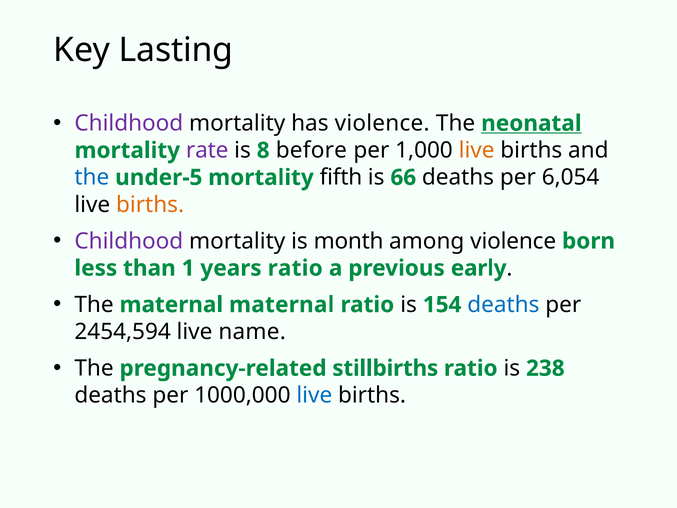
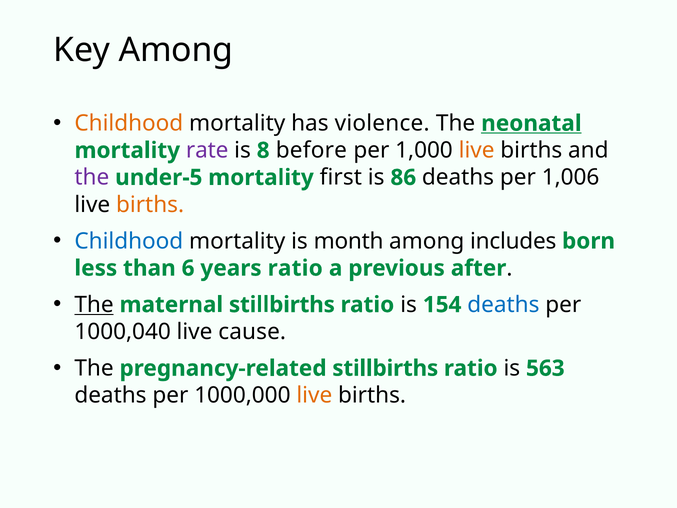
Key Lasting: Lasting -> Among
Childhood at (129, 123) colour: purple -> orange
the at (92, 177) colour: blue -> purple
fifth: fifth -> first
66: 66 -> 86
6,054: 6,054 -> 1,006
Childhood at (129, 241) colour: purple -> blue
among violence: violence -> includes
1: 1 -> 6
early: early -> after
The at (94, 305) underline: none -> present
maternal maternal: maternal -> stillbirths
2454,594: 2454,594 -> 1000,040
name: name -> cause
238: 238 -> 563
live at (314, 395) colour: blue -> orange
